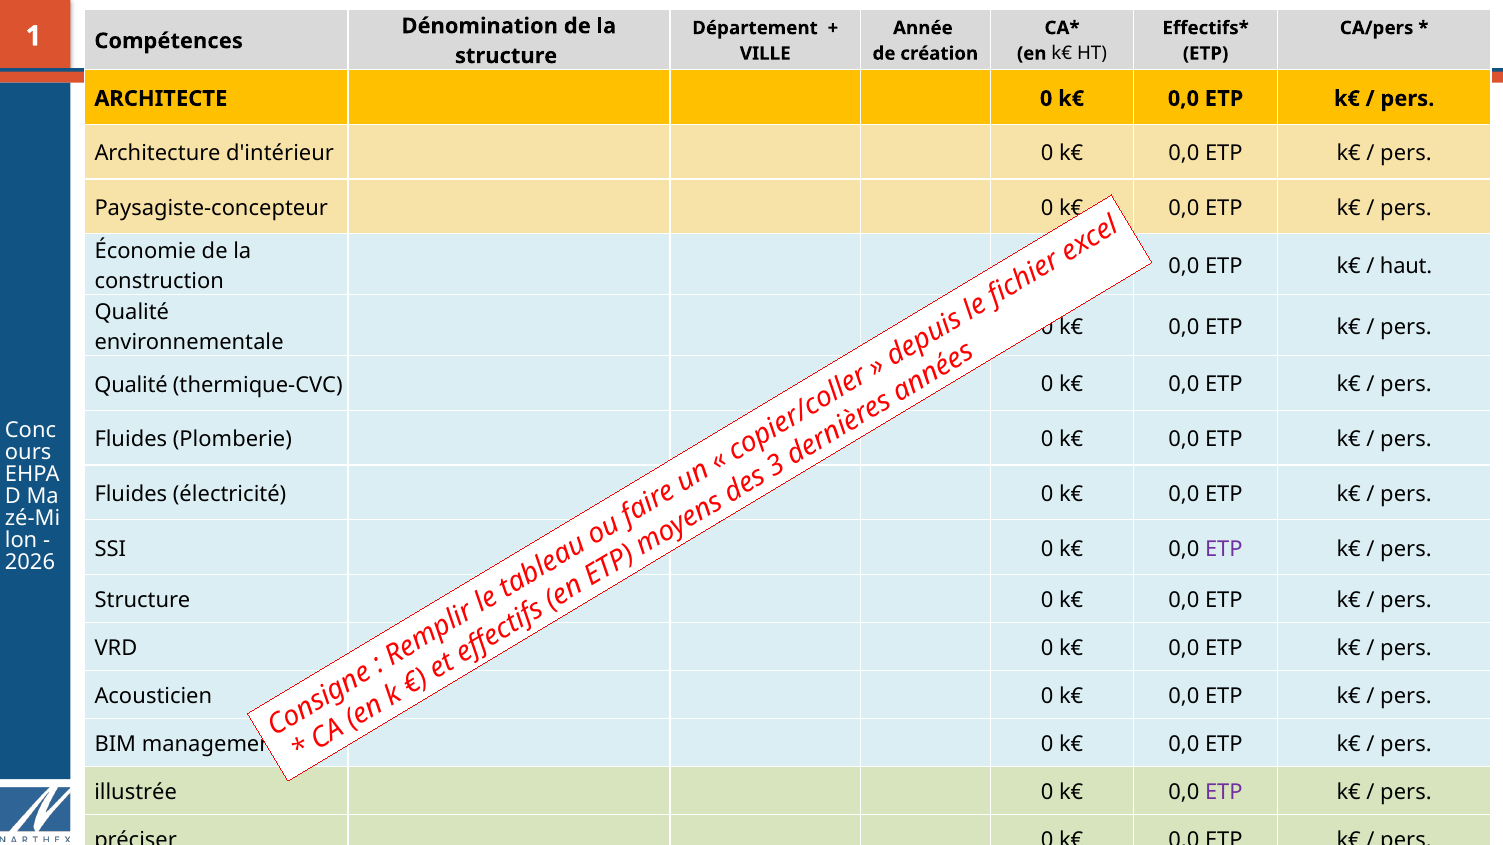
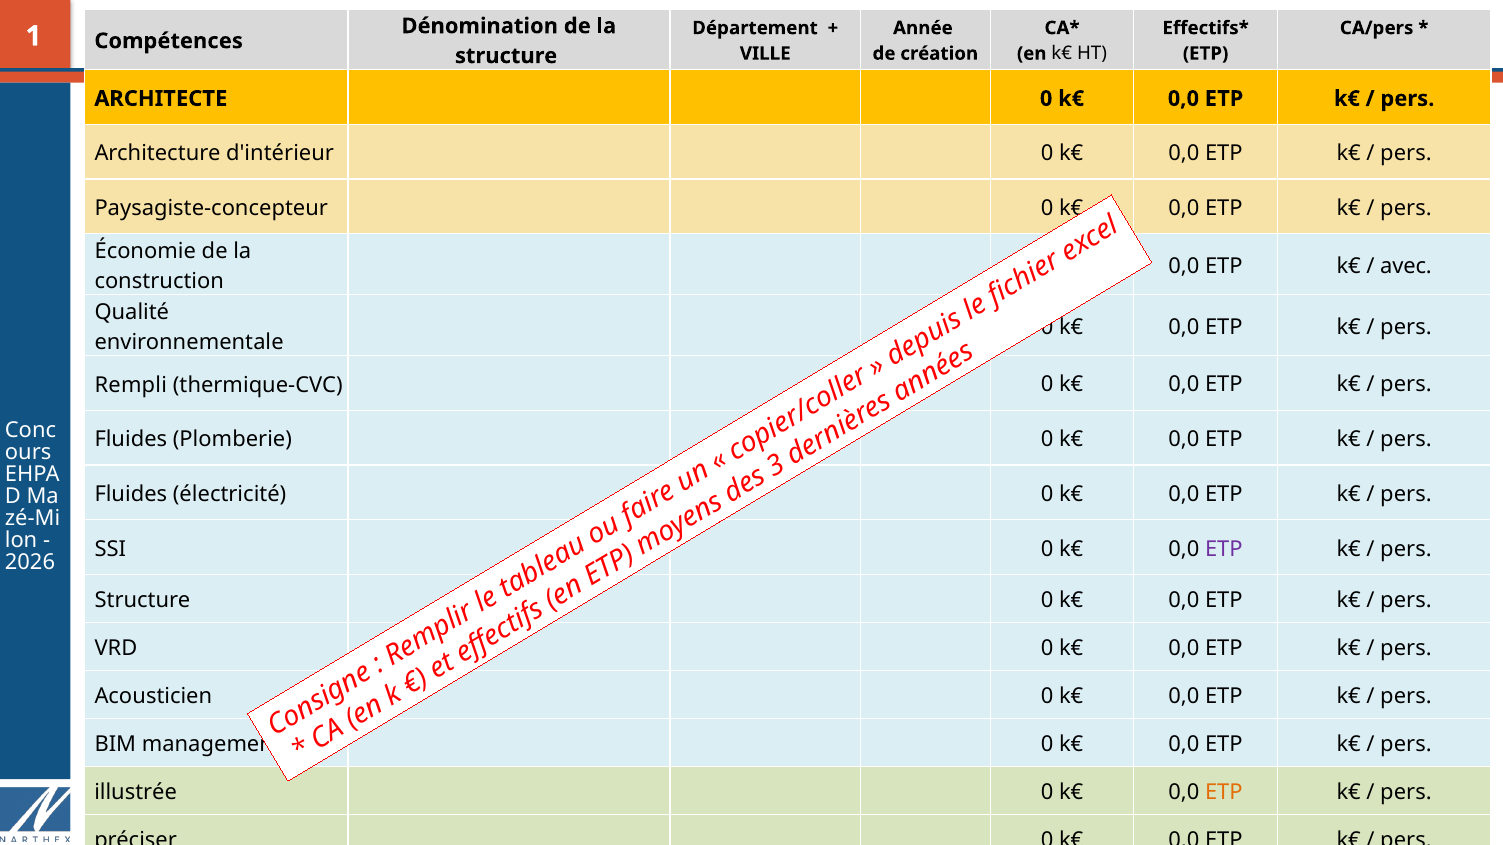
haut: haut -> avec
Qualité at (131, 385): Qualité -> Rempli
ETP at (1224, 793) colour: purple -> orange
